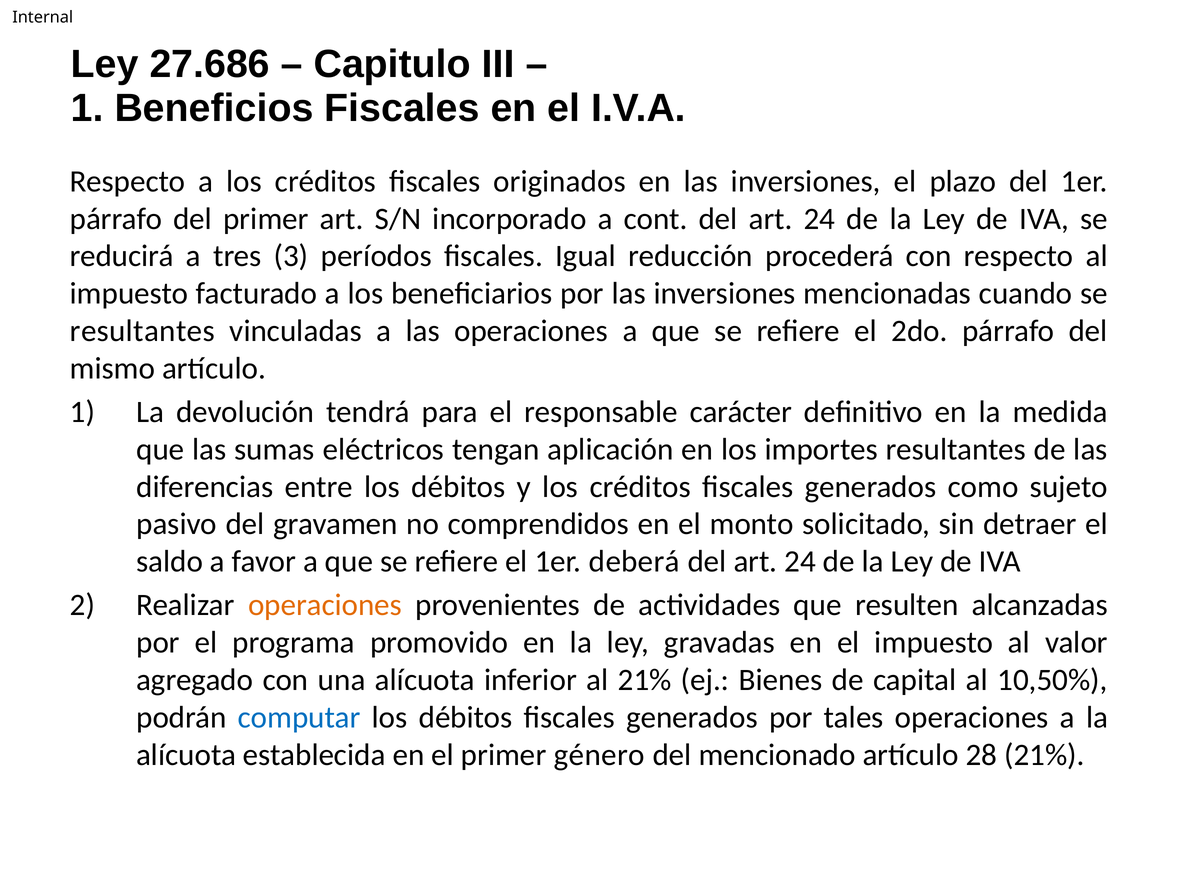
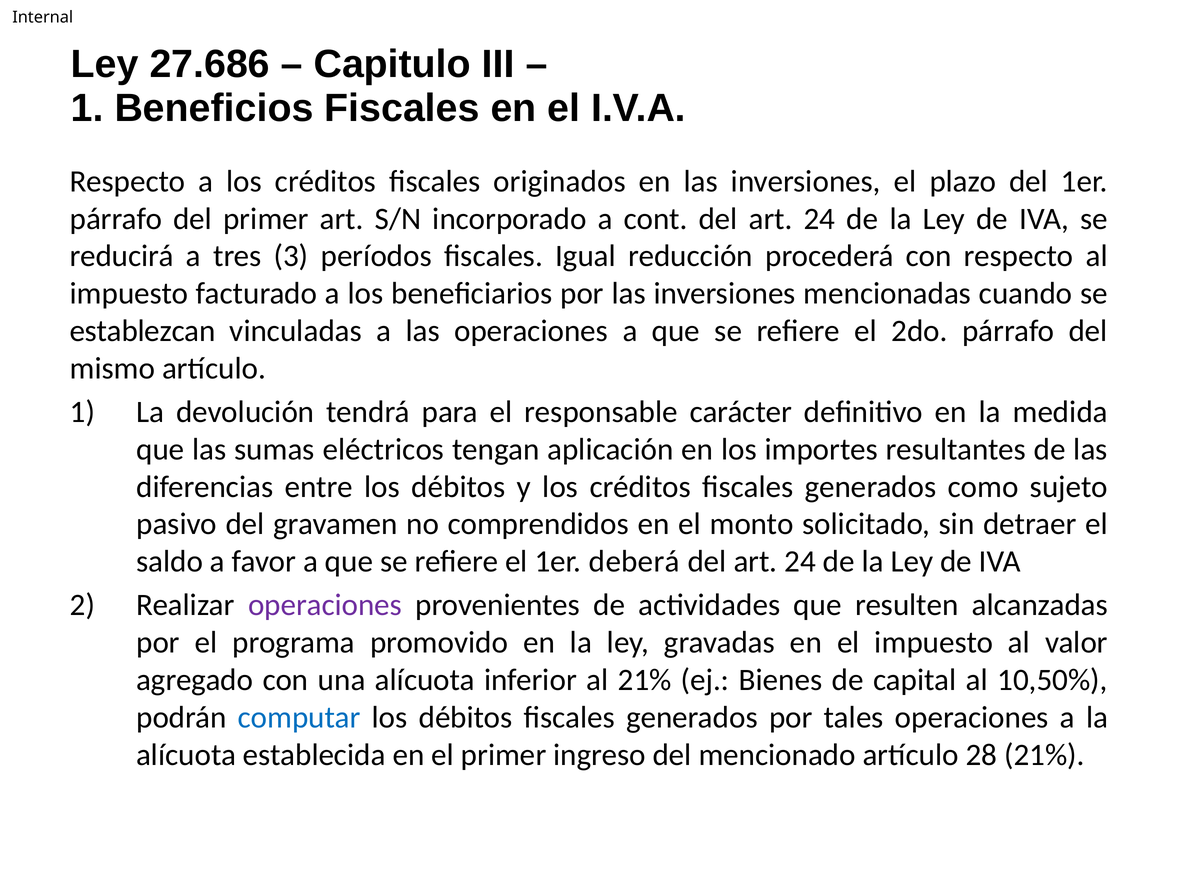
resultantes at (142, 331): resultantes -> establezcan
operaciones at (325, 605) colour: orange -> purple
género: género -> ingreso
